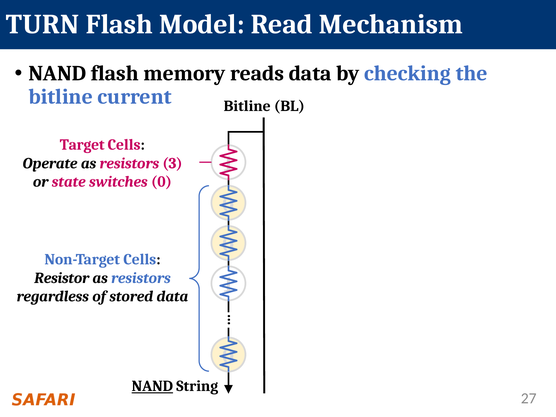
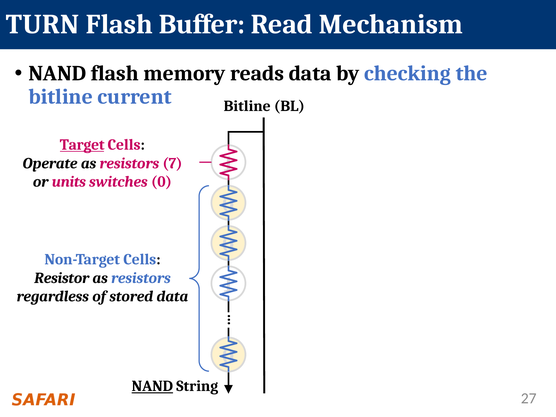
Model: Model -> Buffer
Target underline: none -> present
3: 3 -> 7
state: state -> units
